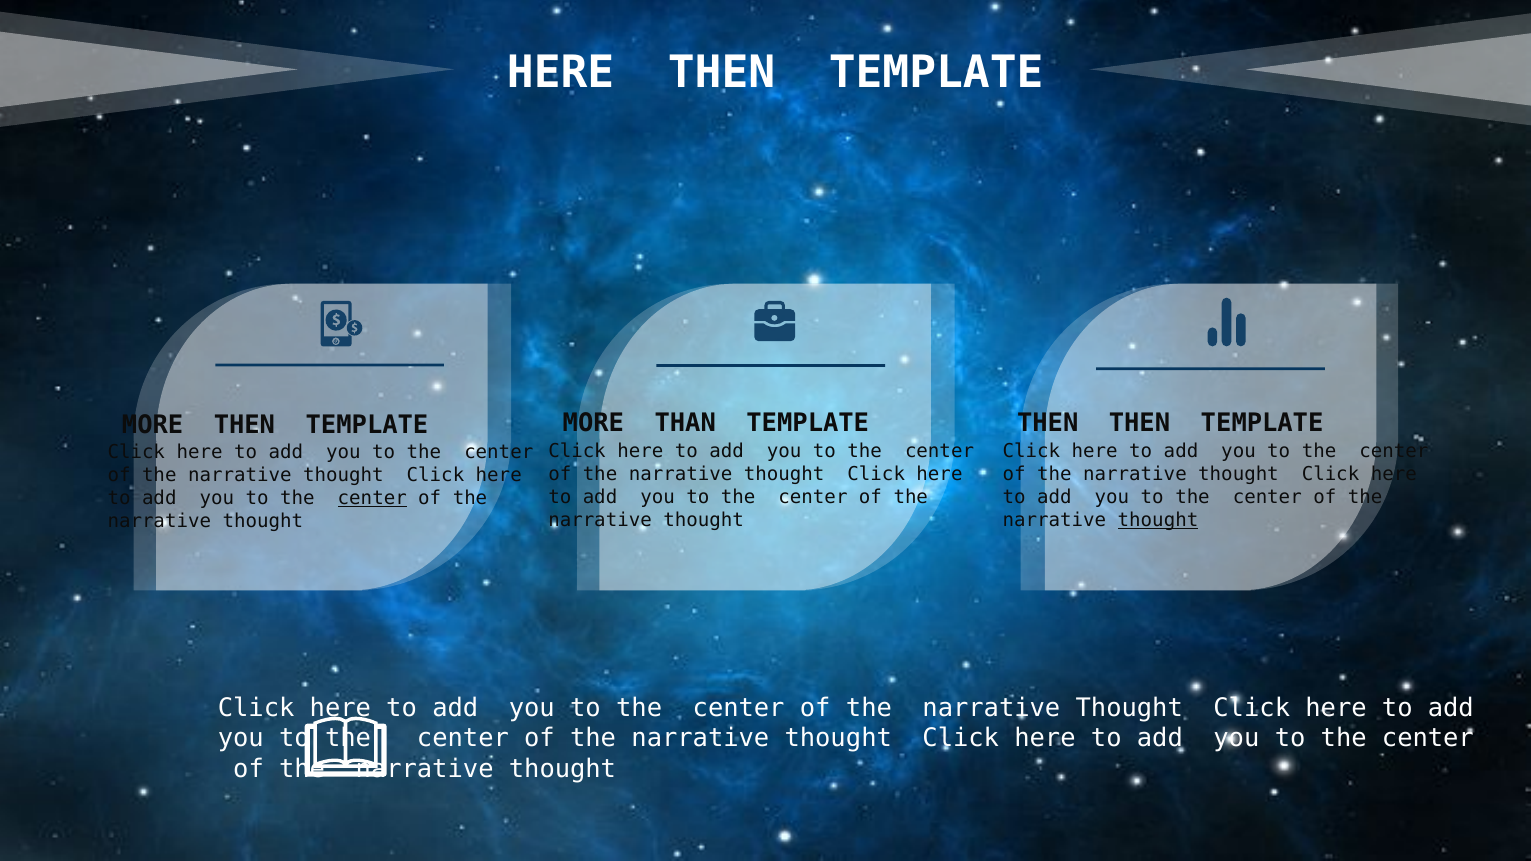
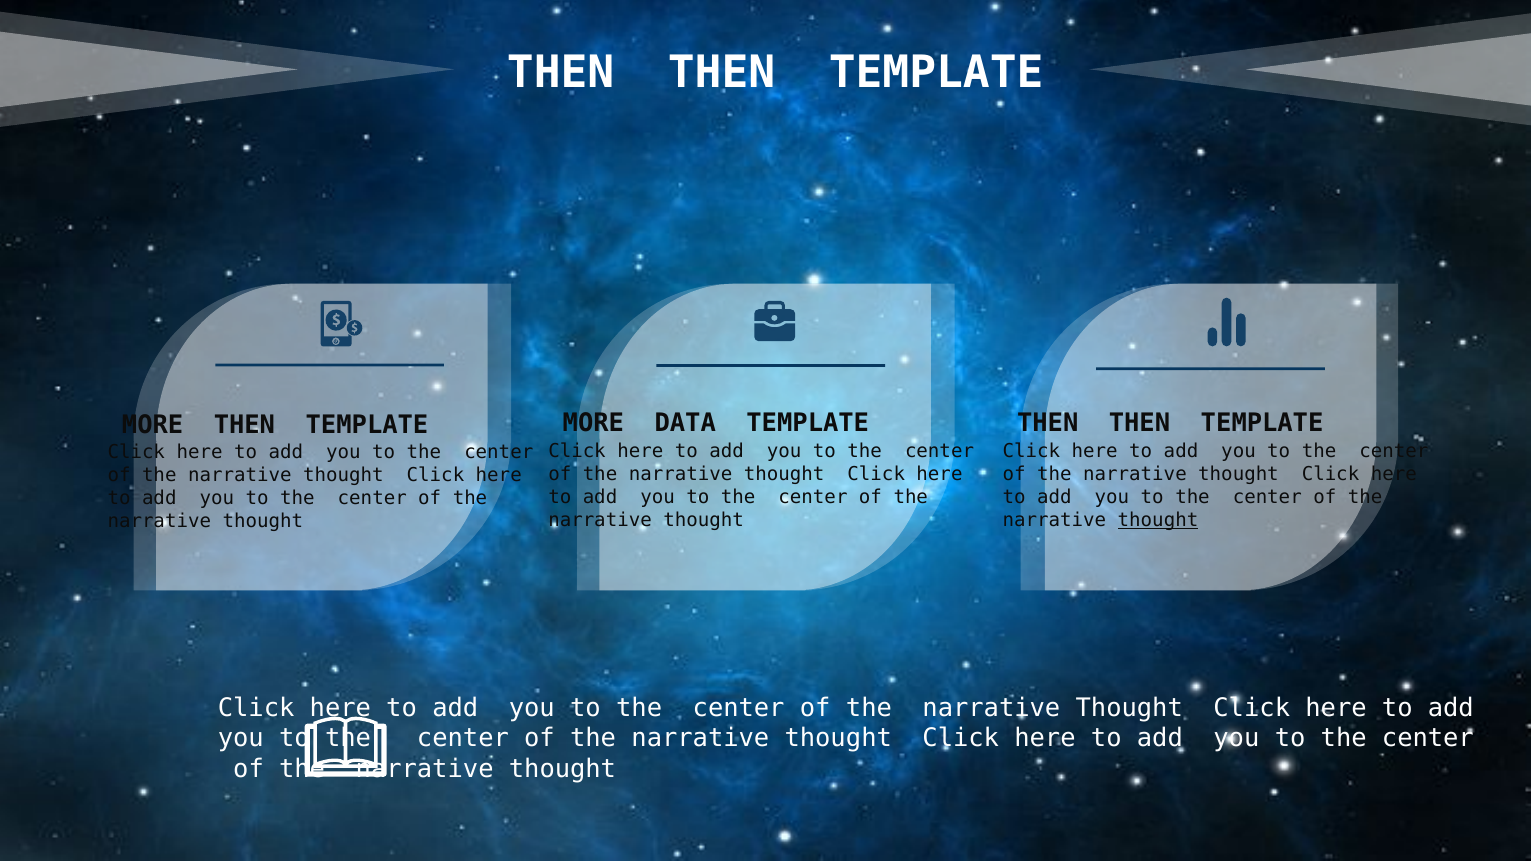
HERE at (561, 73): HERE -> THEN
THAN: THAN -> DATA
center at (372, 499) underline: present -> none
